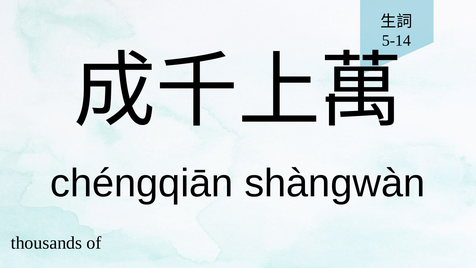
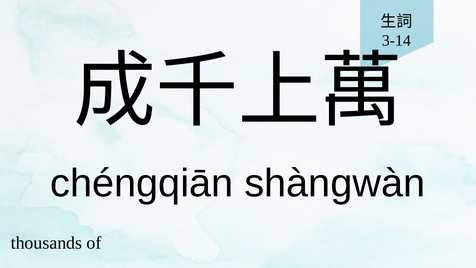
5-14: 5-14 -> 3-14
